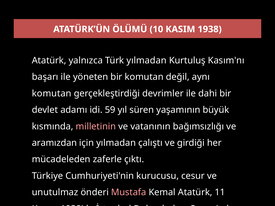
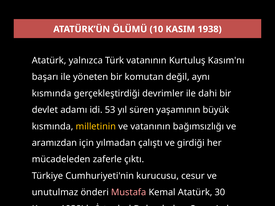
Türk yılmadan: yılmadan -> vatanının
komutan at (52, 94): komutan -> kısmında
59: 59 -> 53
milletinin colour: pink -> yellow
11: 11 -> 30
